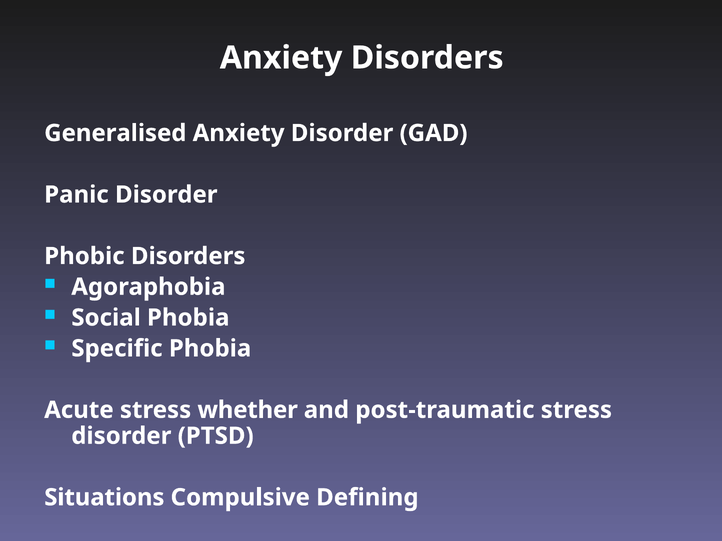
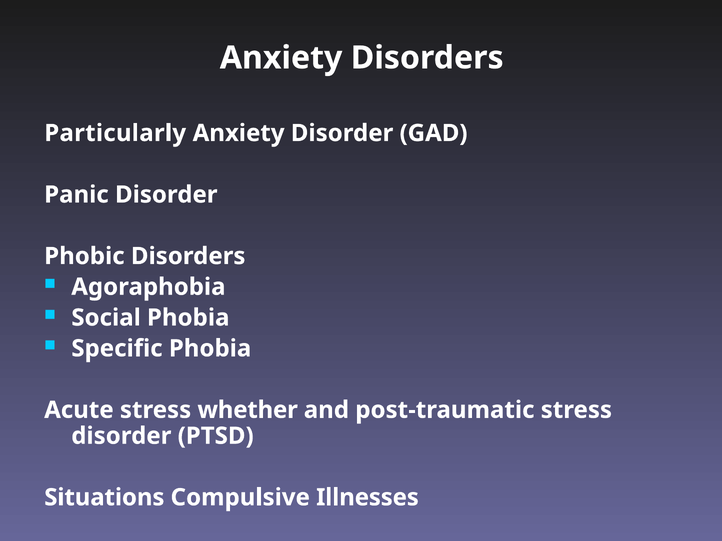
Generalised: Generalised -> Particularly
Defining: Defining -> Illnesses
